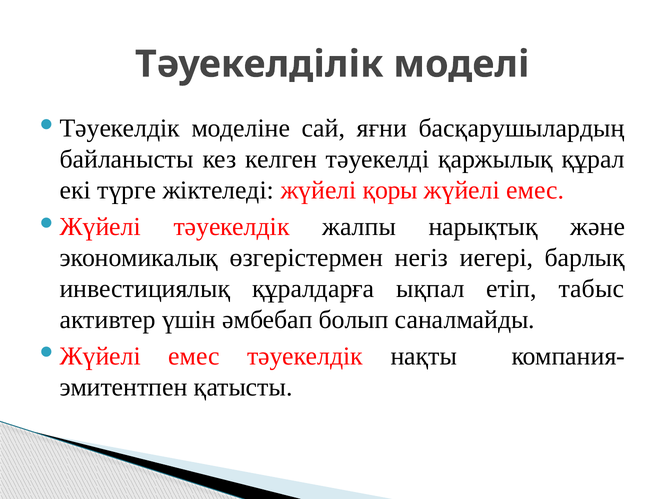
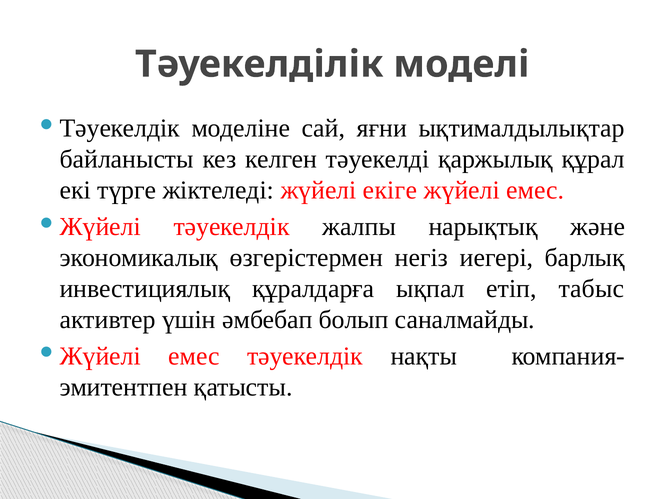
басқарушылардың: басқарушылардың -> ықтималдылықтар
қоры: қоры -> екіге
